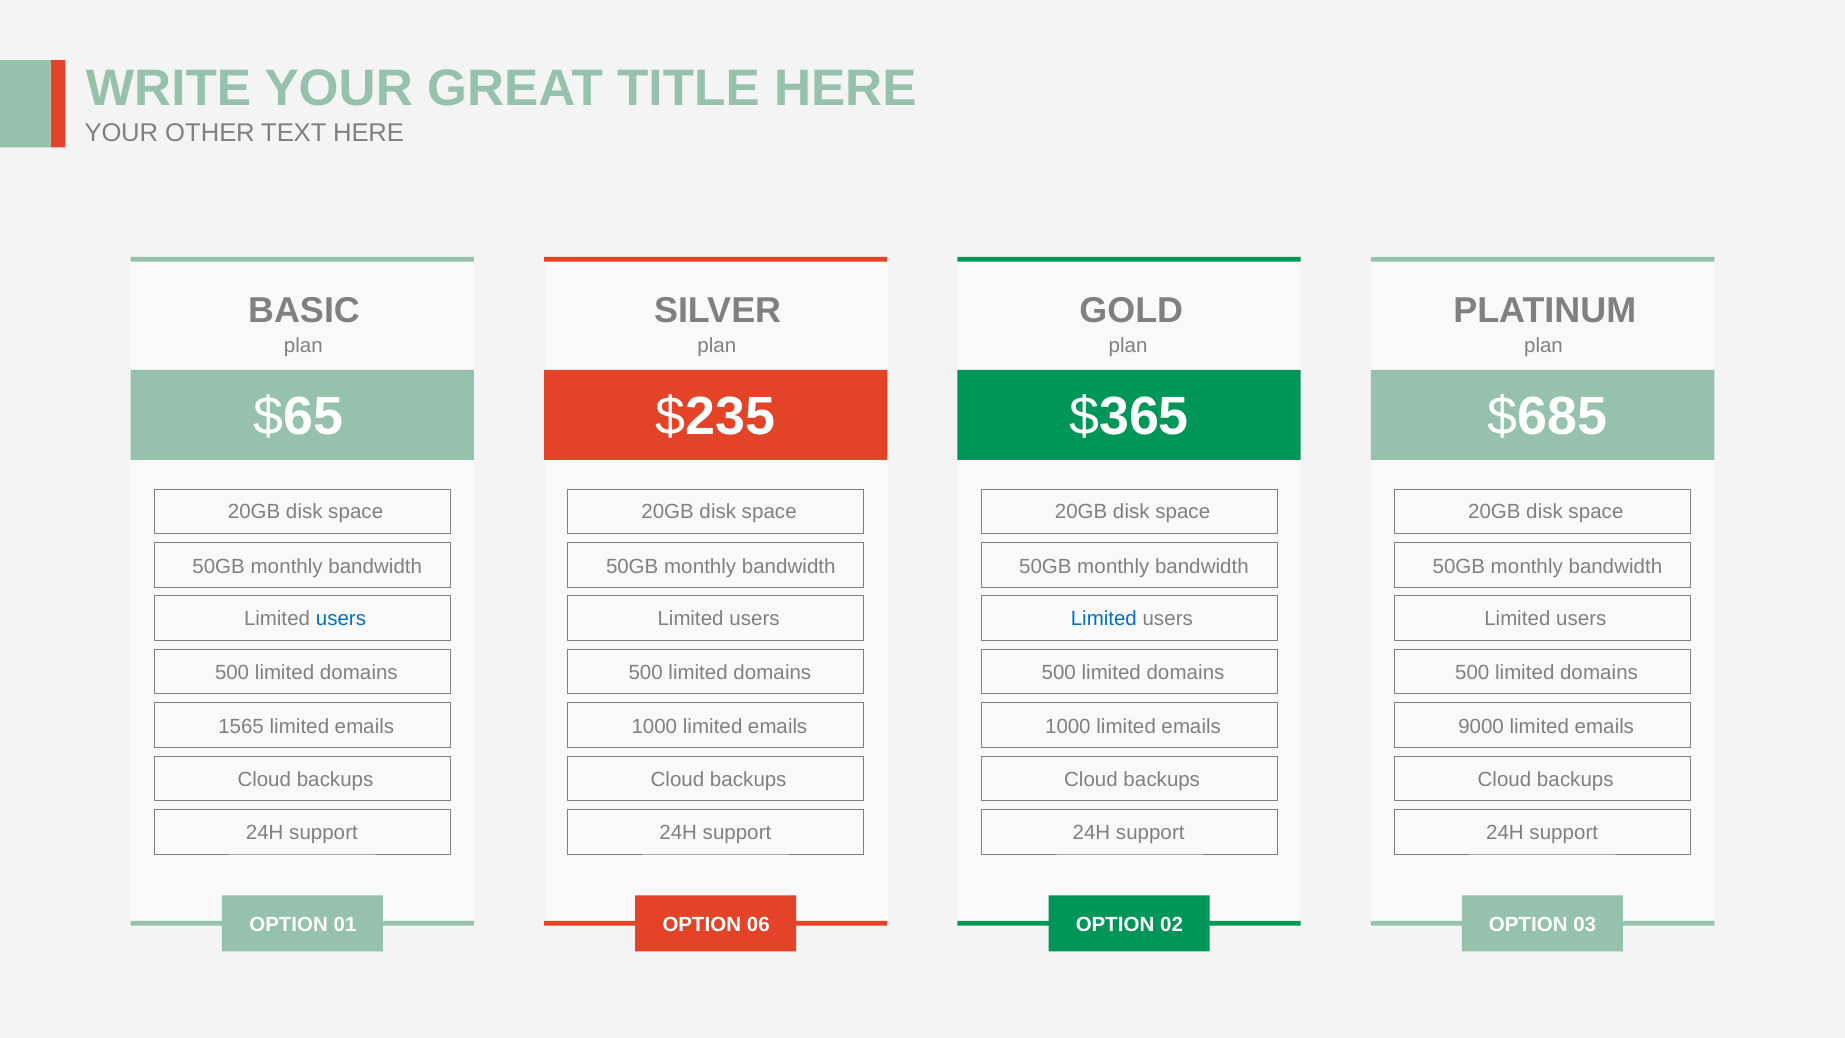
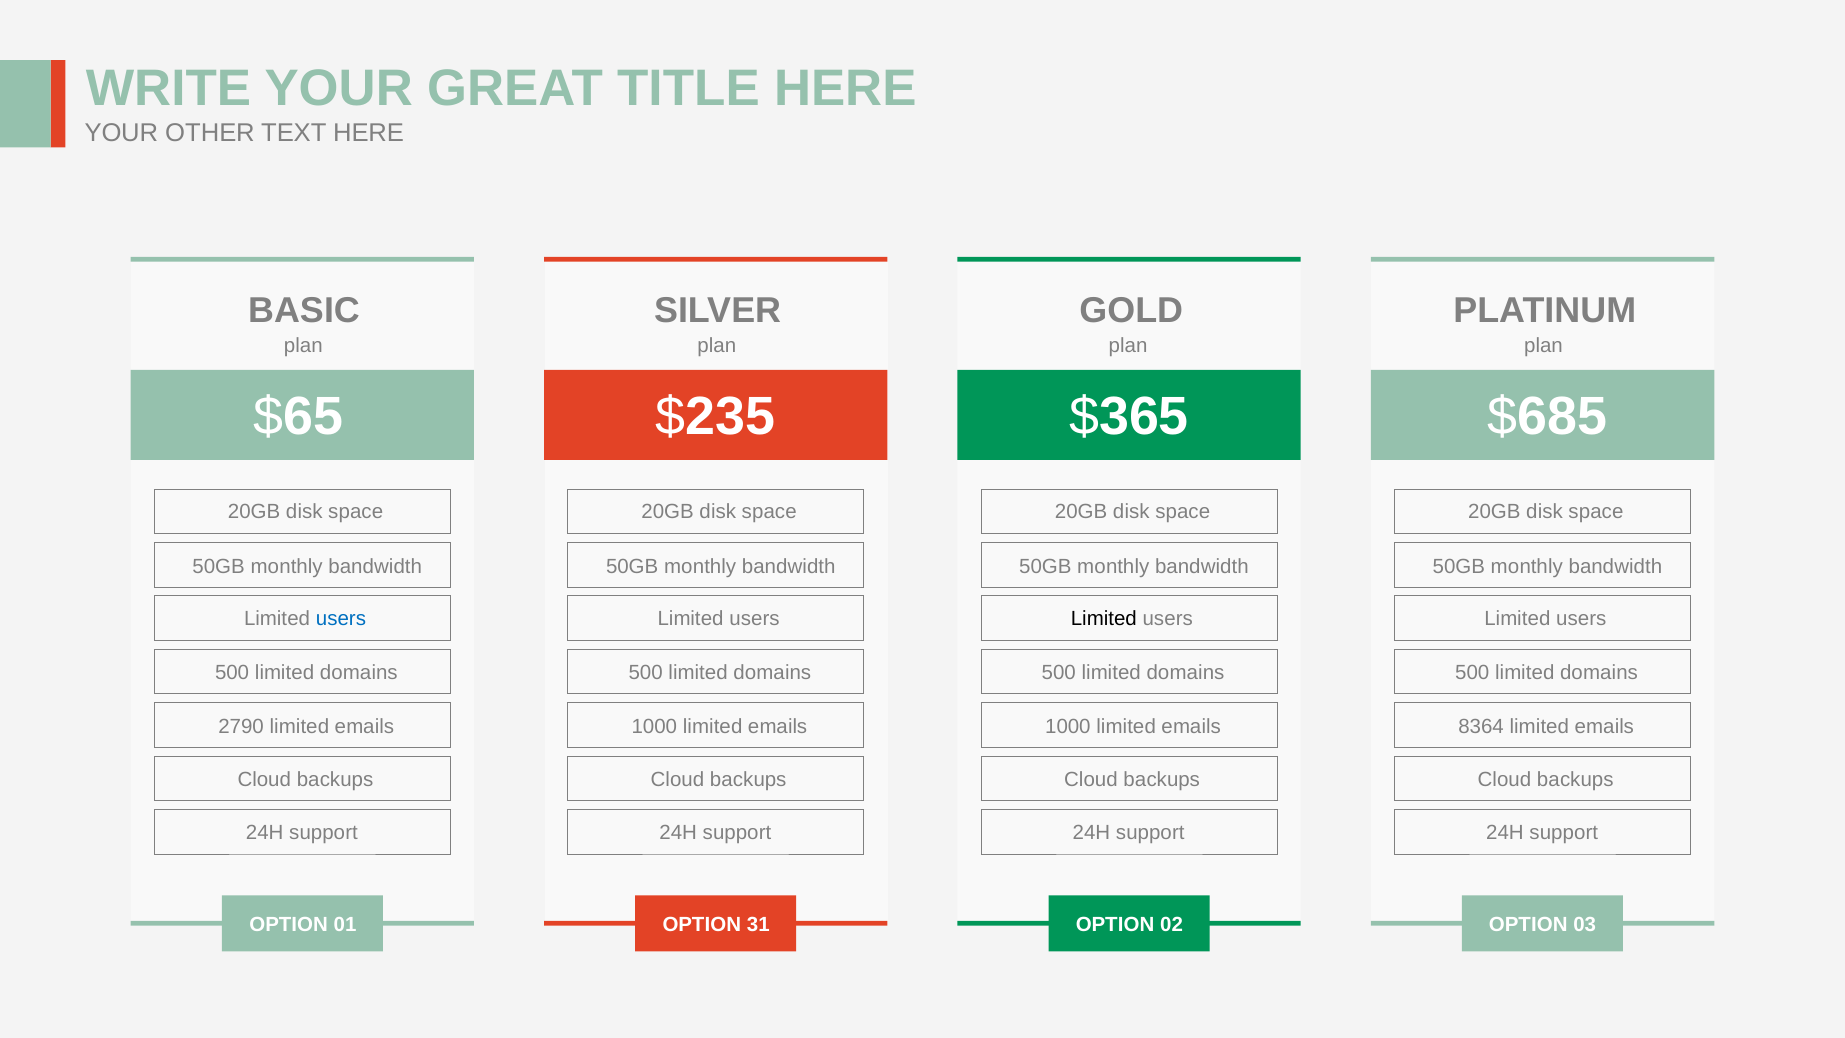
Limited at (1104, 618) colour: blue -> black
1565: 1565 -> 2790
9000: 9000 -> 8364
06: 06 -> 31
